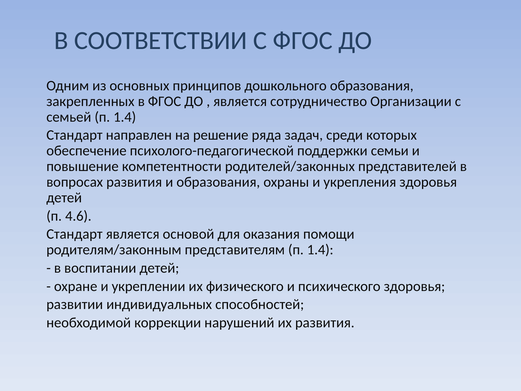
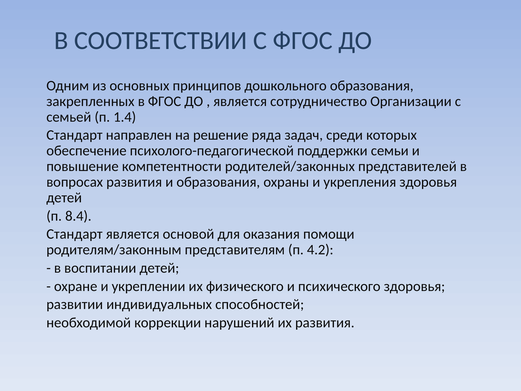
4.6: 4.6 -> 8.4
представителям п 1.4: 1.4 -> 4.2
